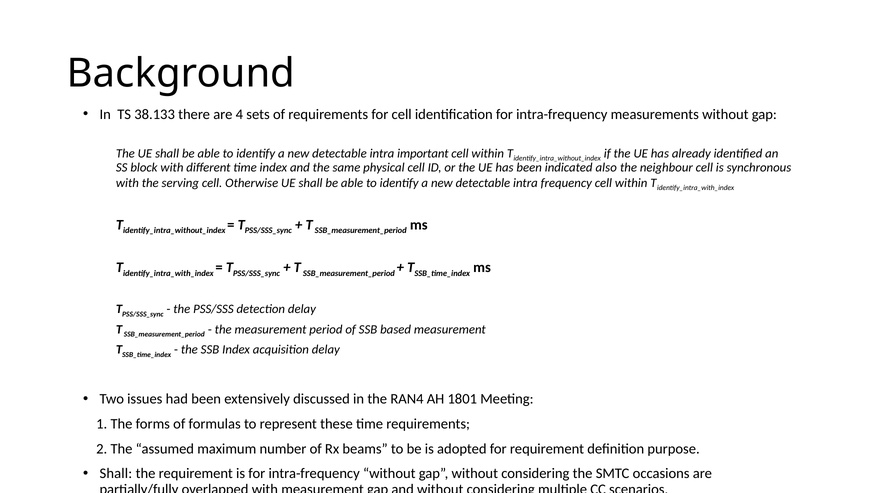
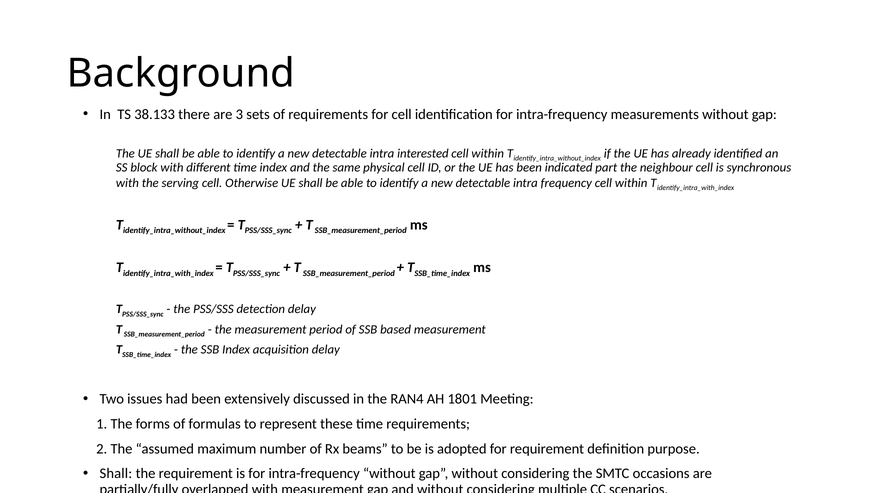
4: 4 -> 3
important: important -> interested
also: also -> part
